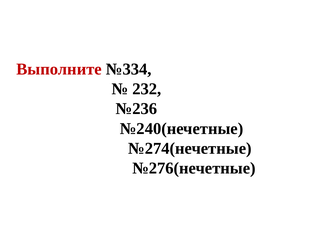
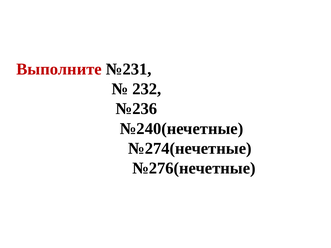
№334: №334 -> №231
